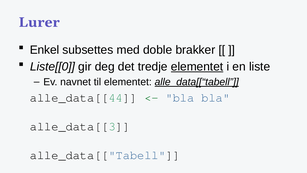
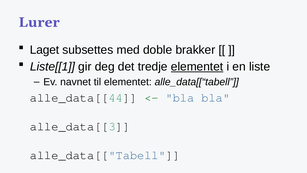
Enkel: Enkel -> Laget
Liste[[0: Liste[[0 -> Liste[[1
alle_data[[“tabell underline: present -> none
